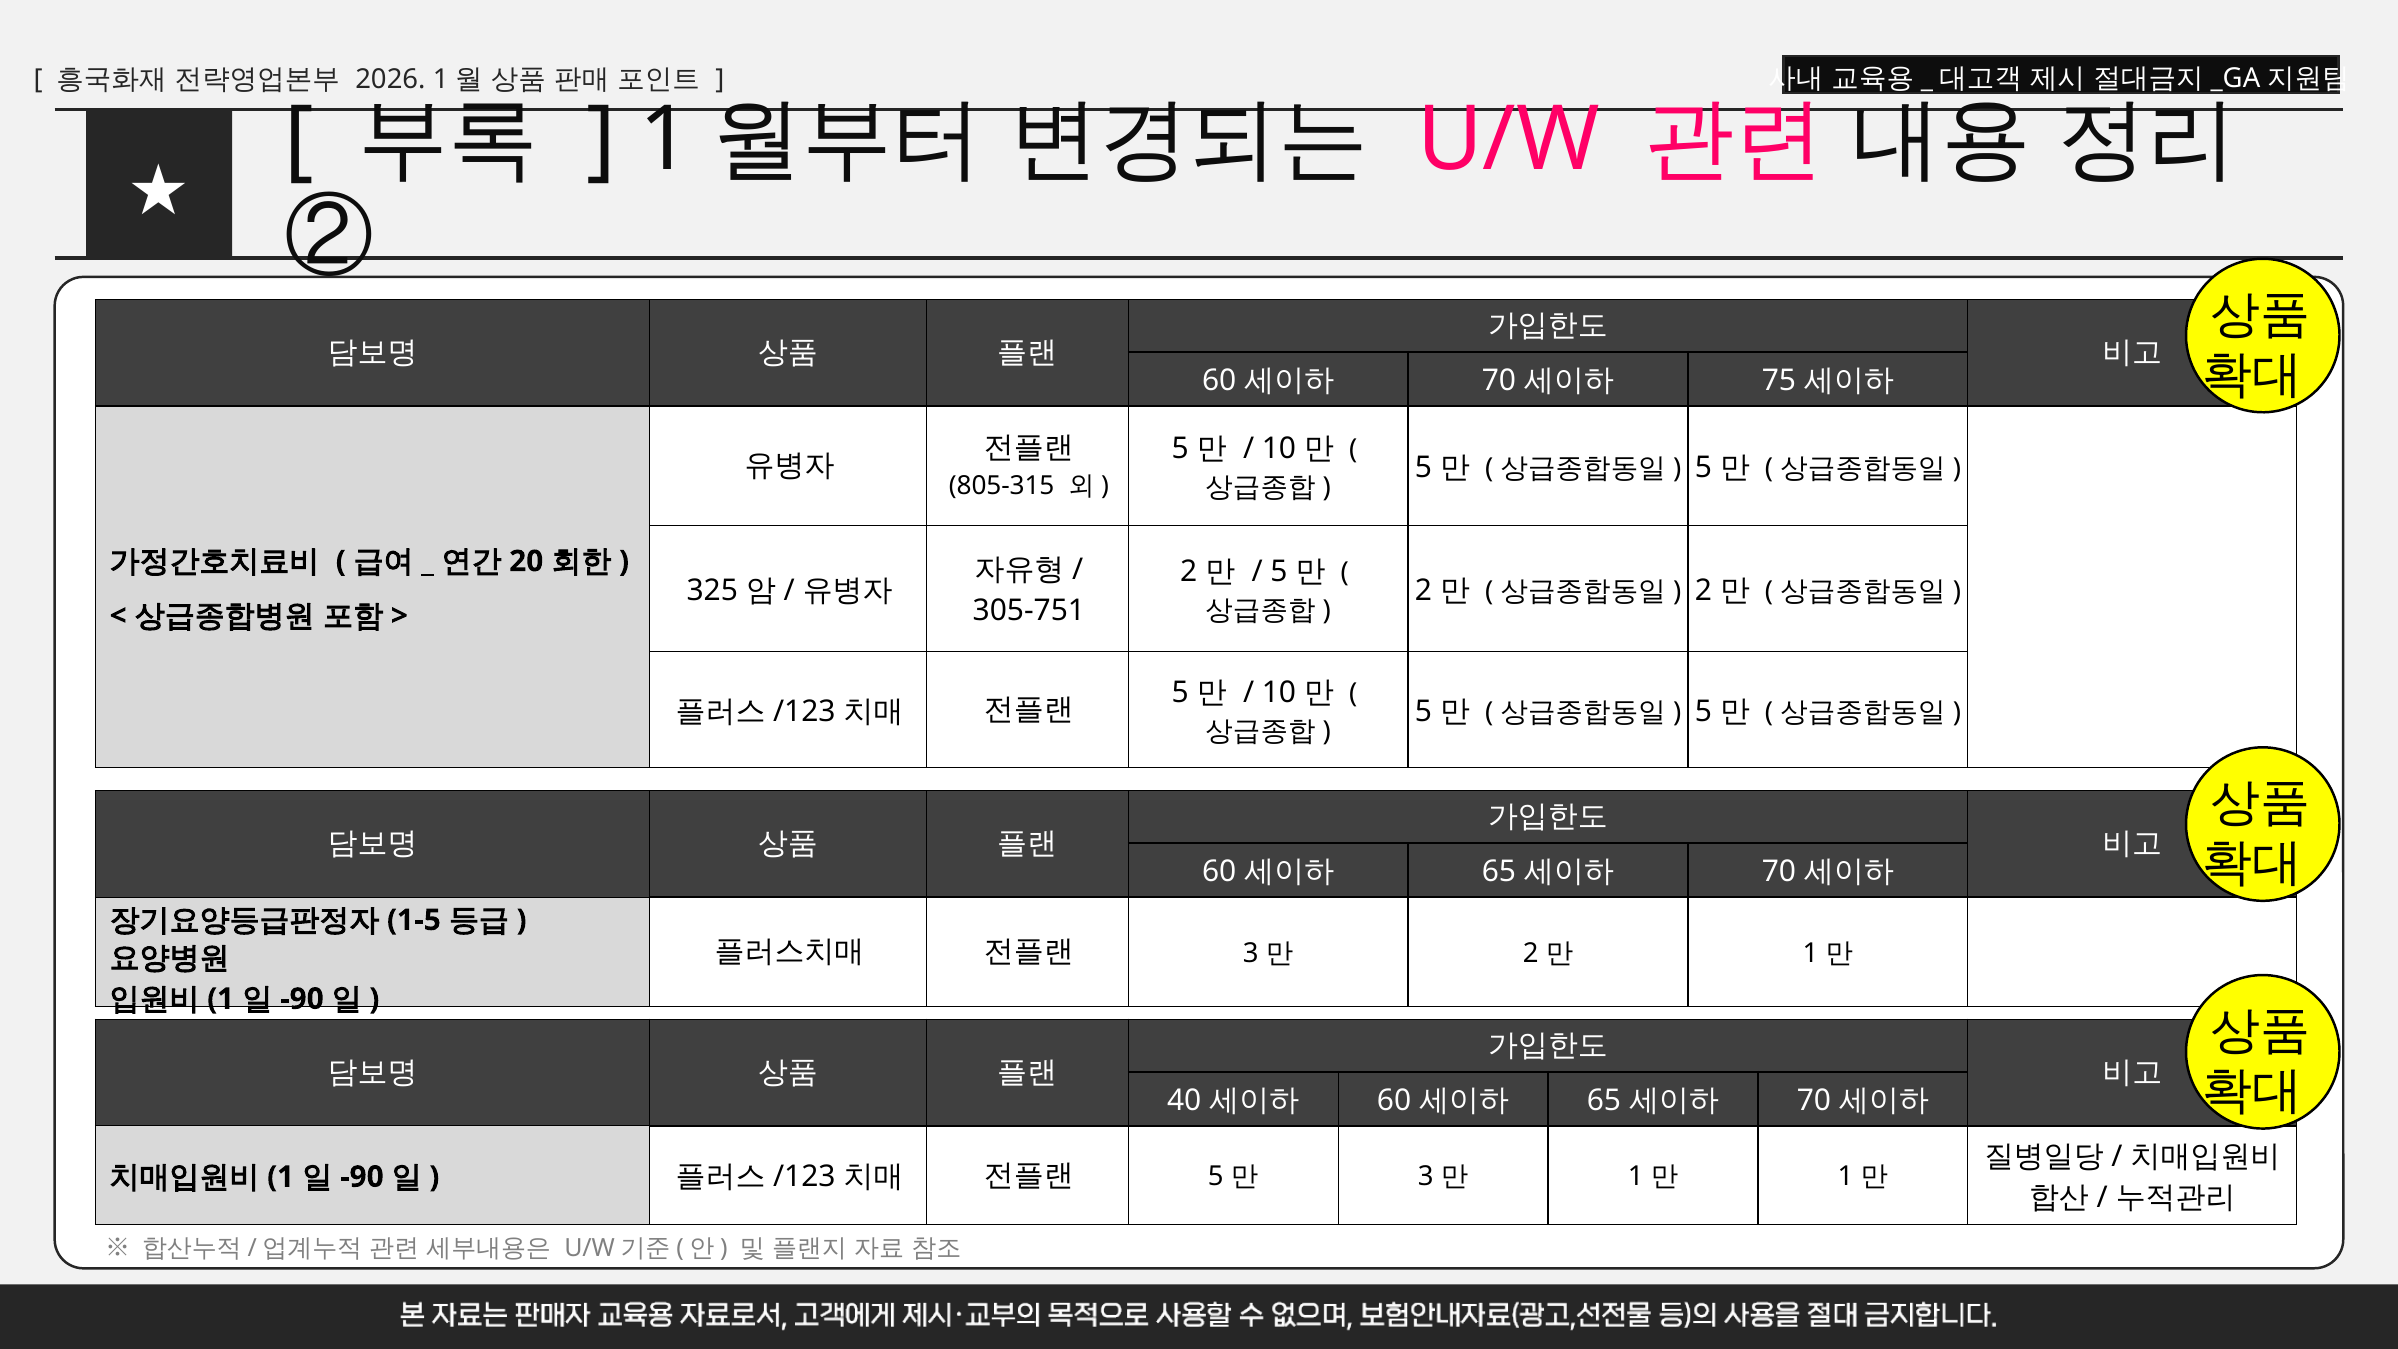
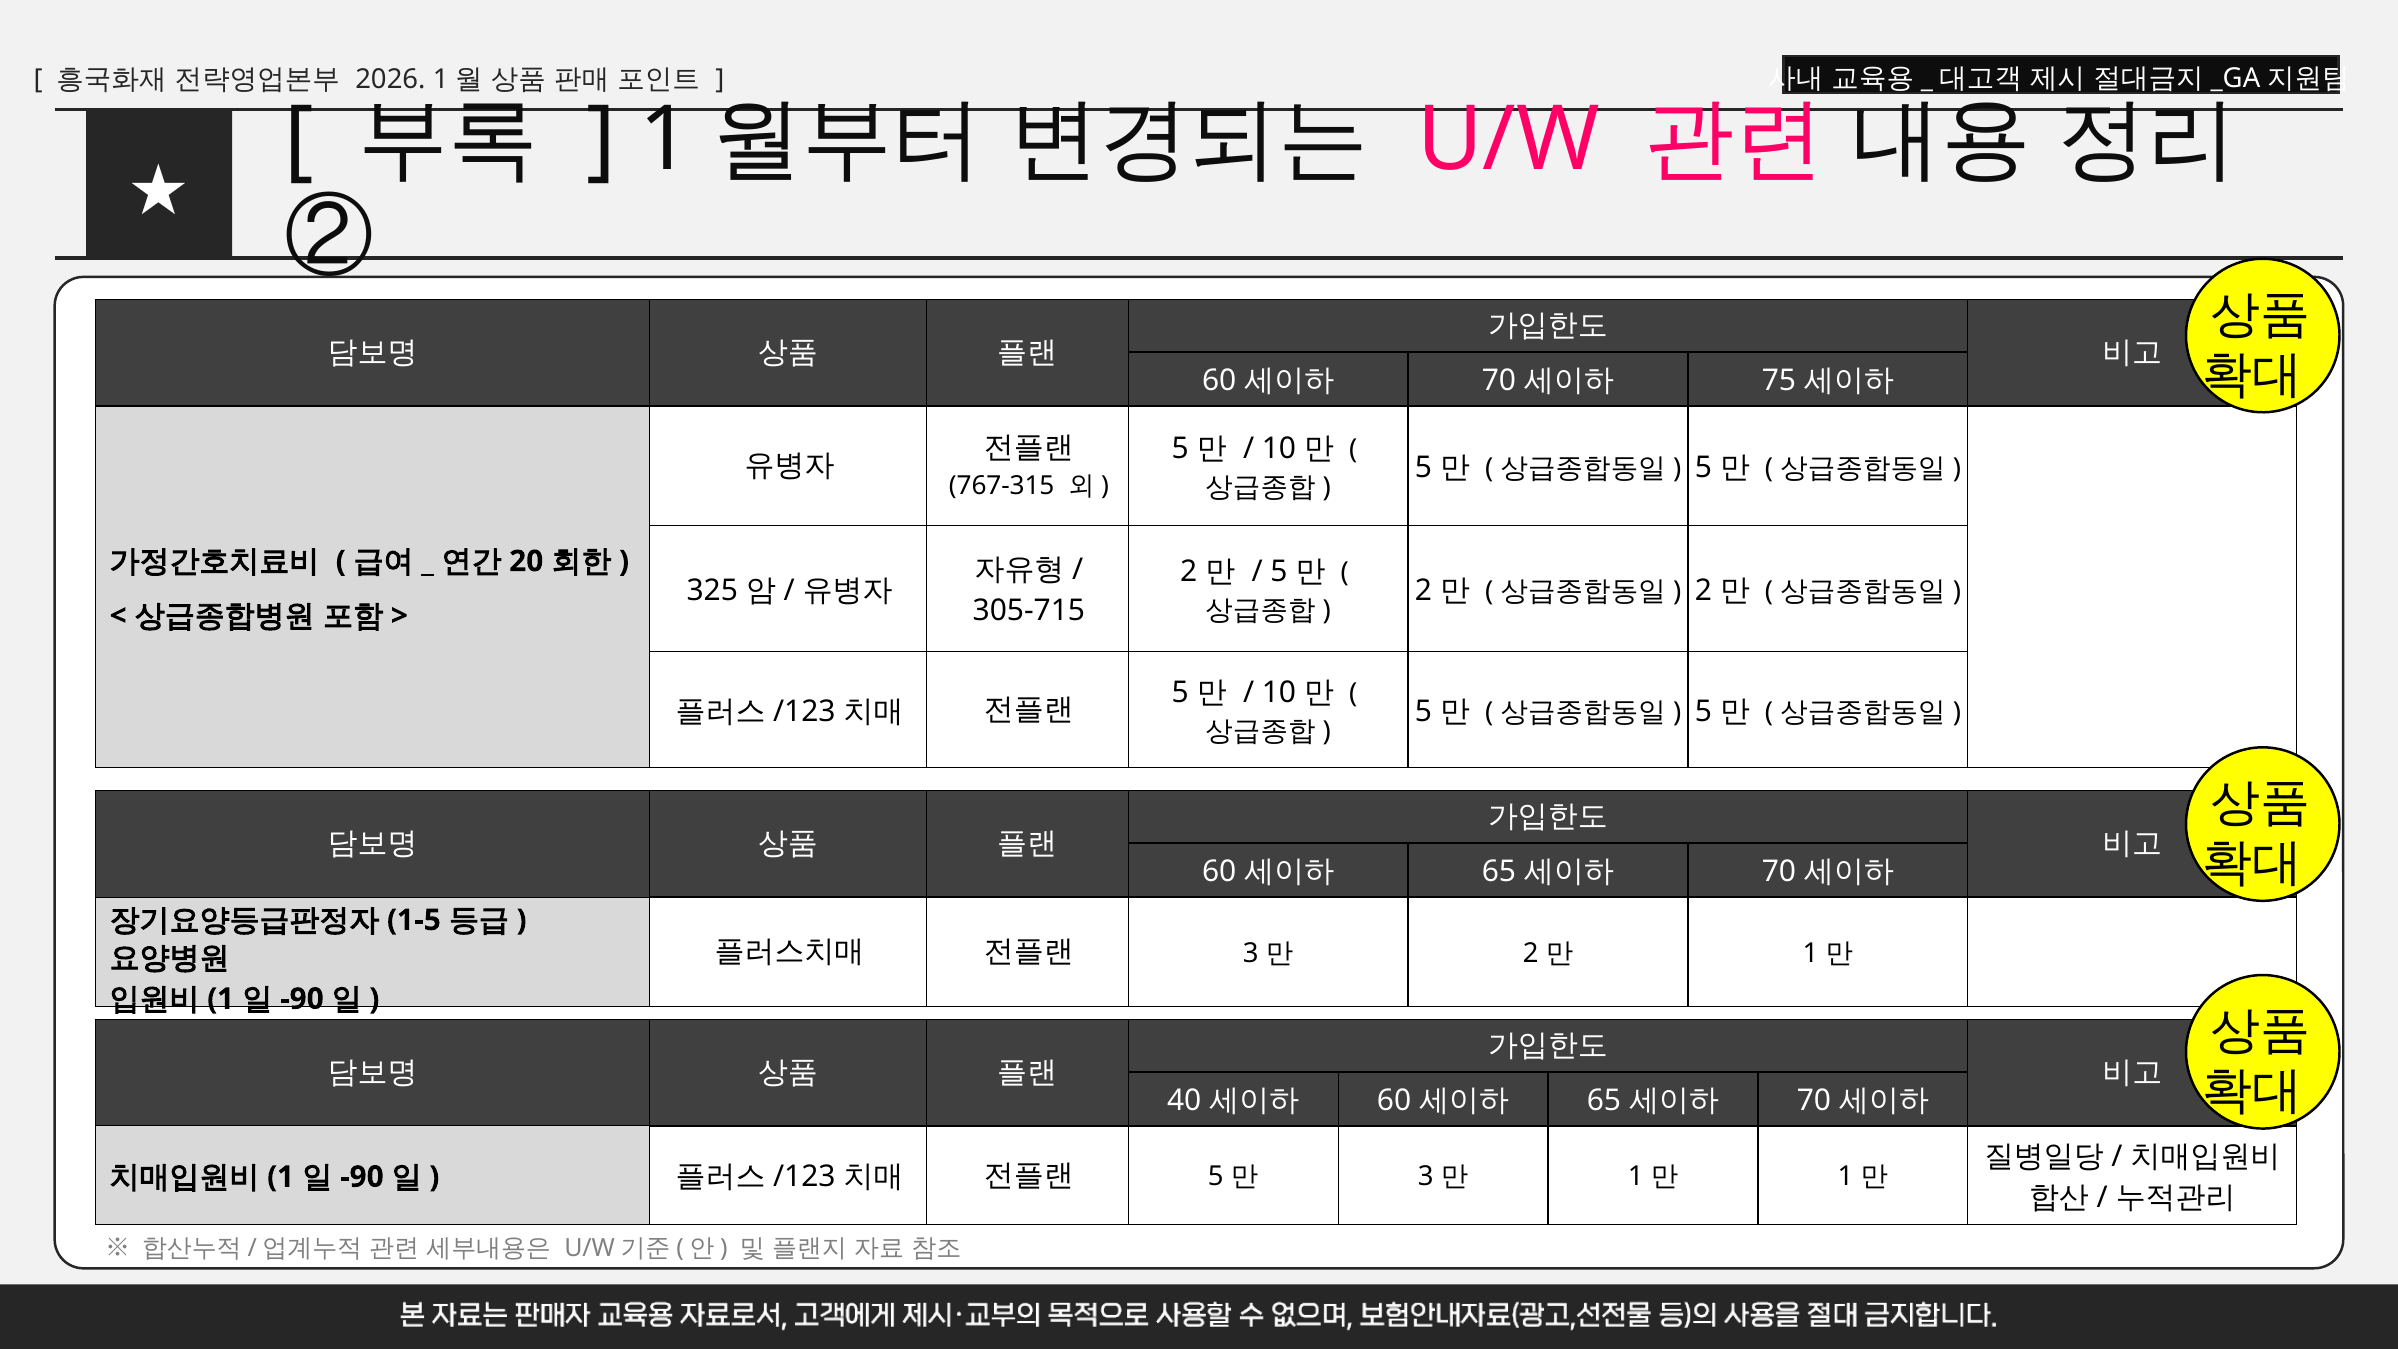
805-315: 805-315 -> 767-315
305-751: 305-751 -> 305-715
